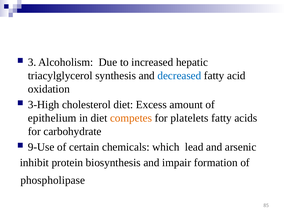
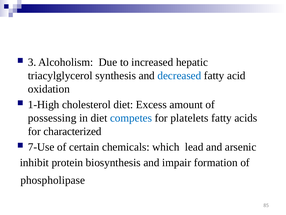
3-High: 3-High -> 1-High
epithelium: epithelium -> possessing
competes colour: orange -> blue
carbohydrate: carbohydrate -> characterized
9-Use: 9-Use -> 7-Use
